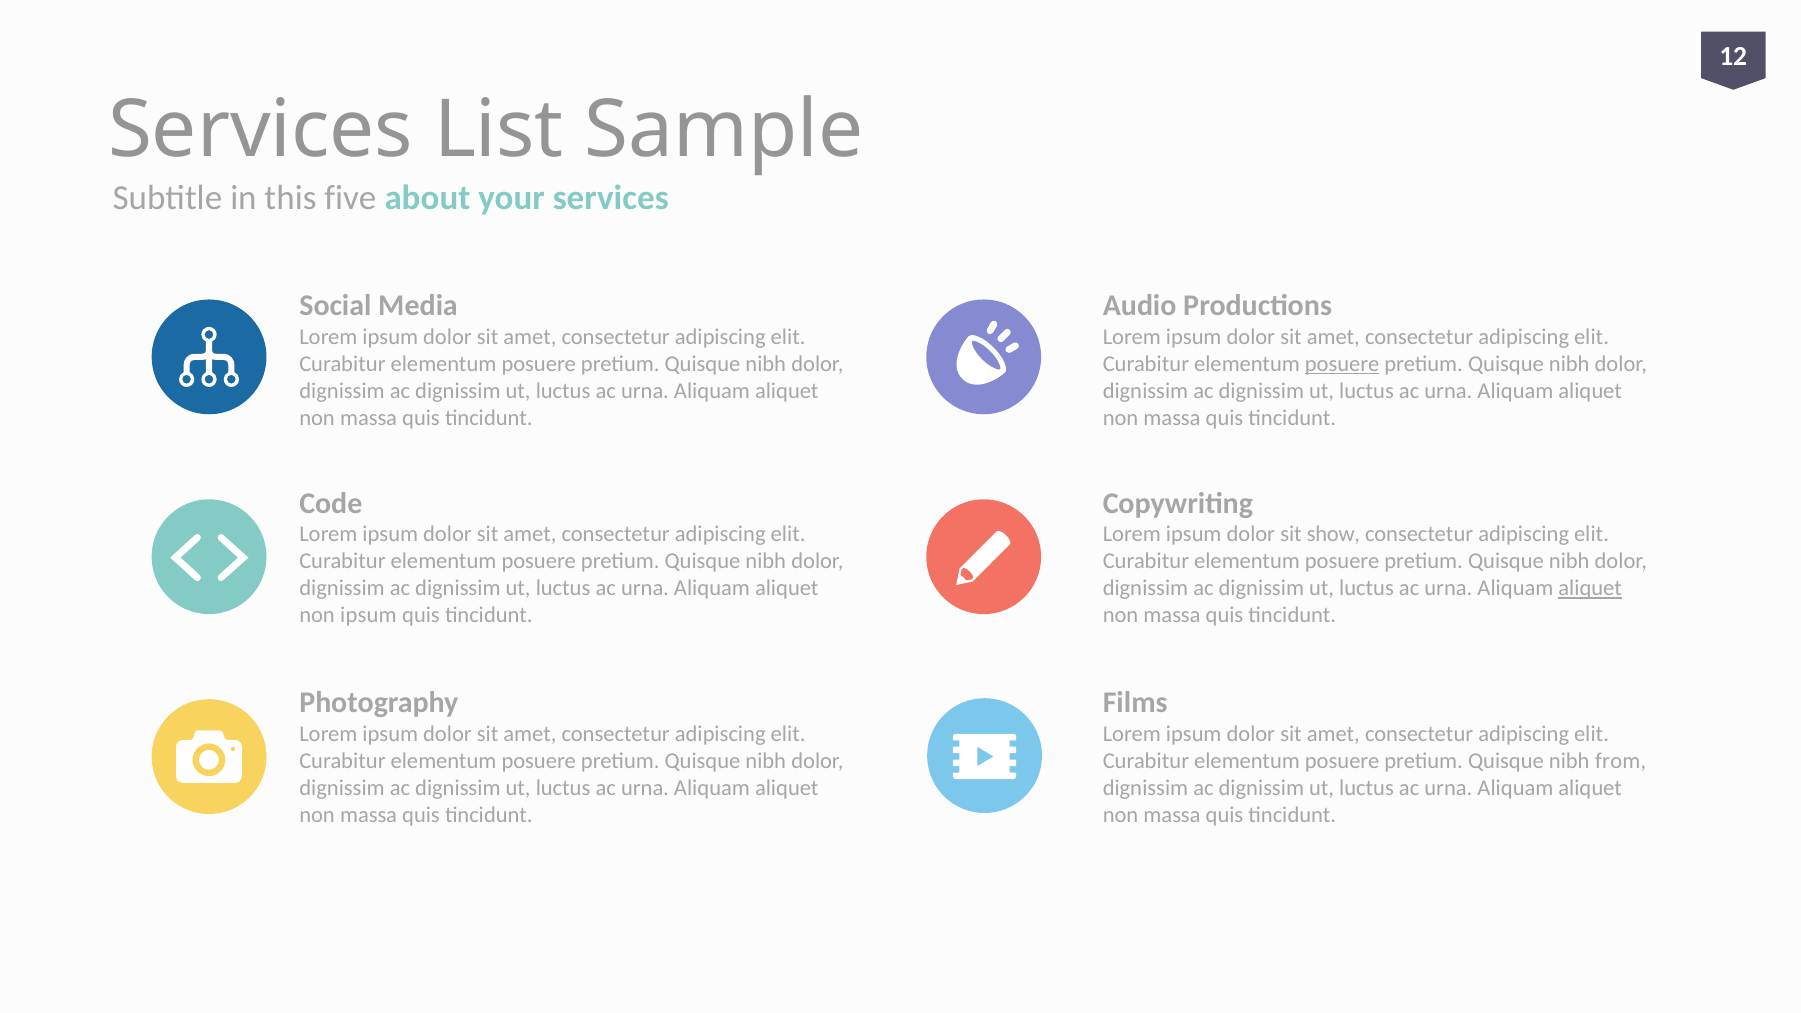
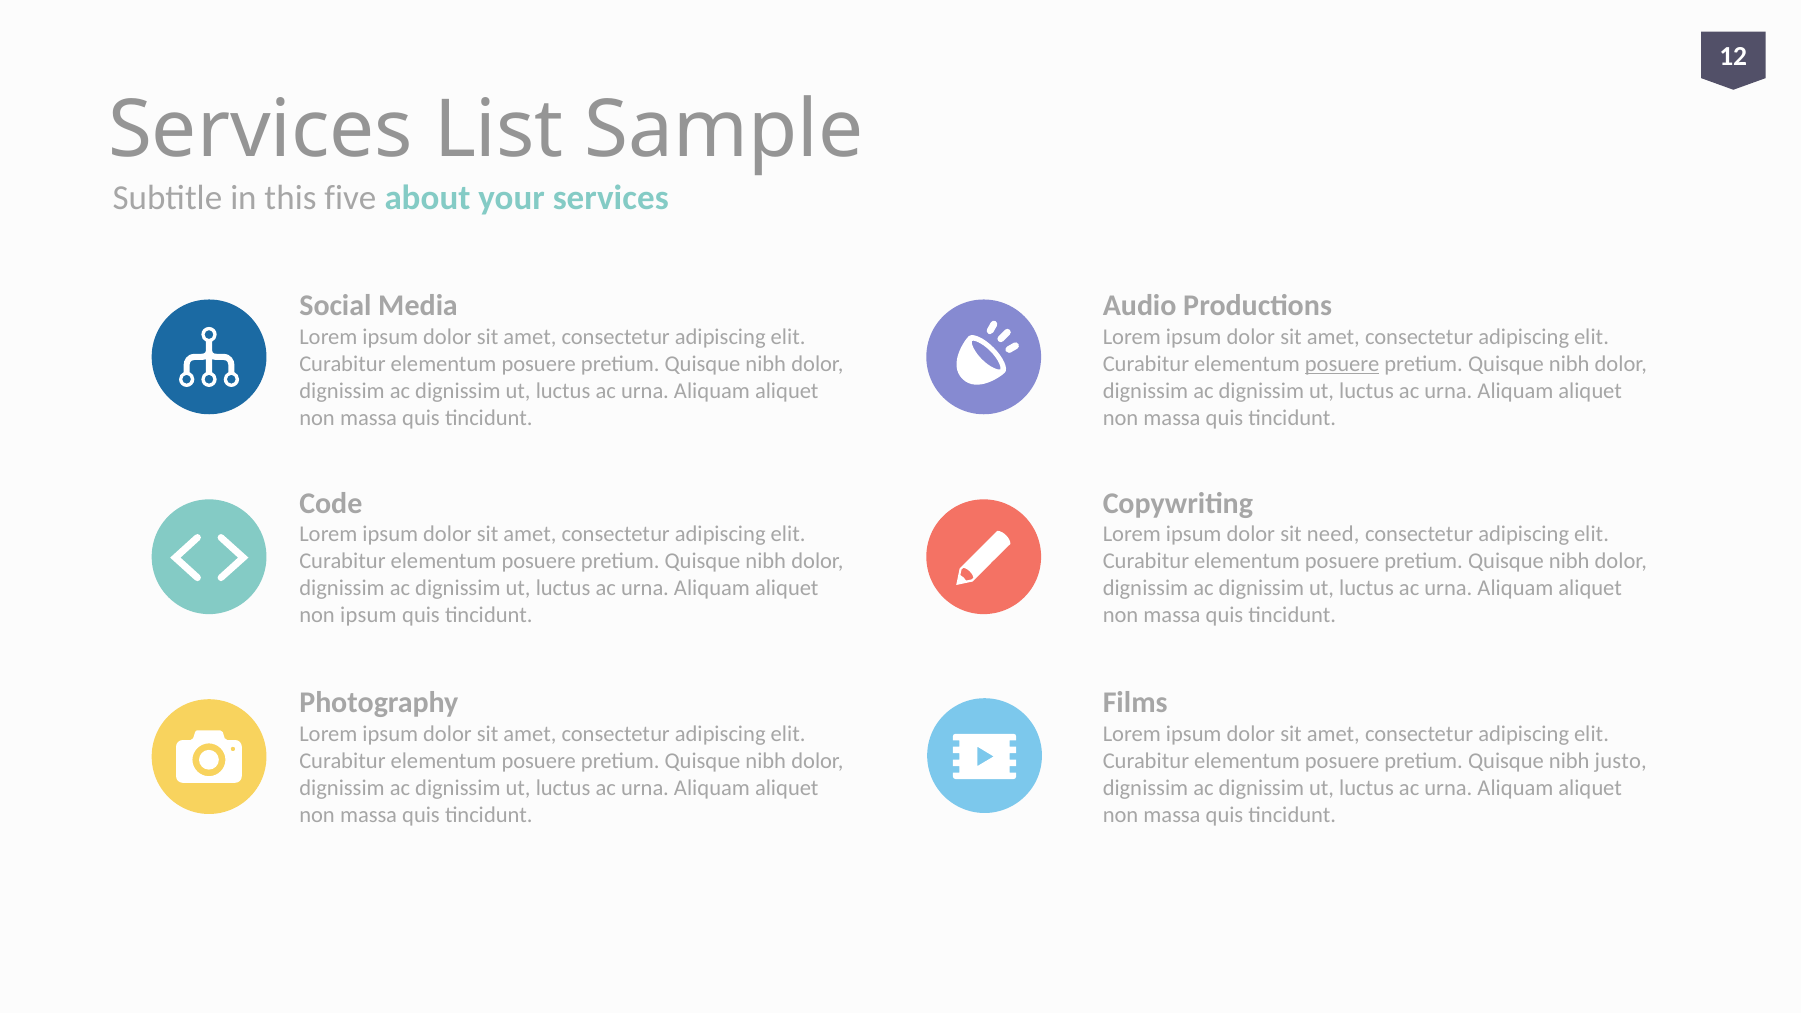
show: show -> need
aliquet at (1590, 588) underline: present -> none
from: from -> justo
